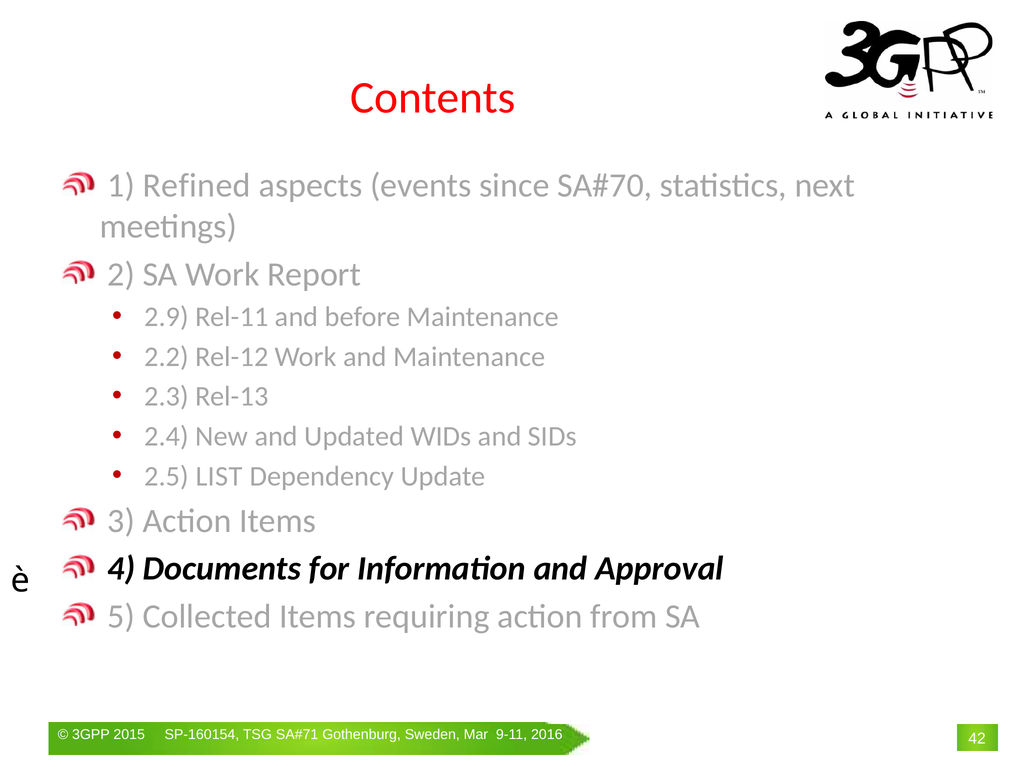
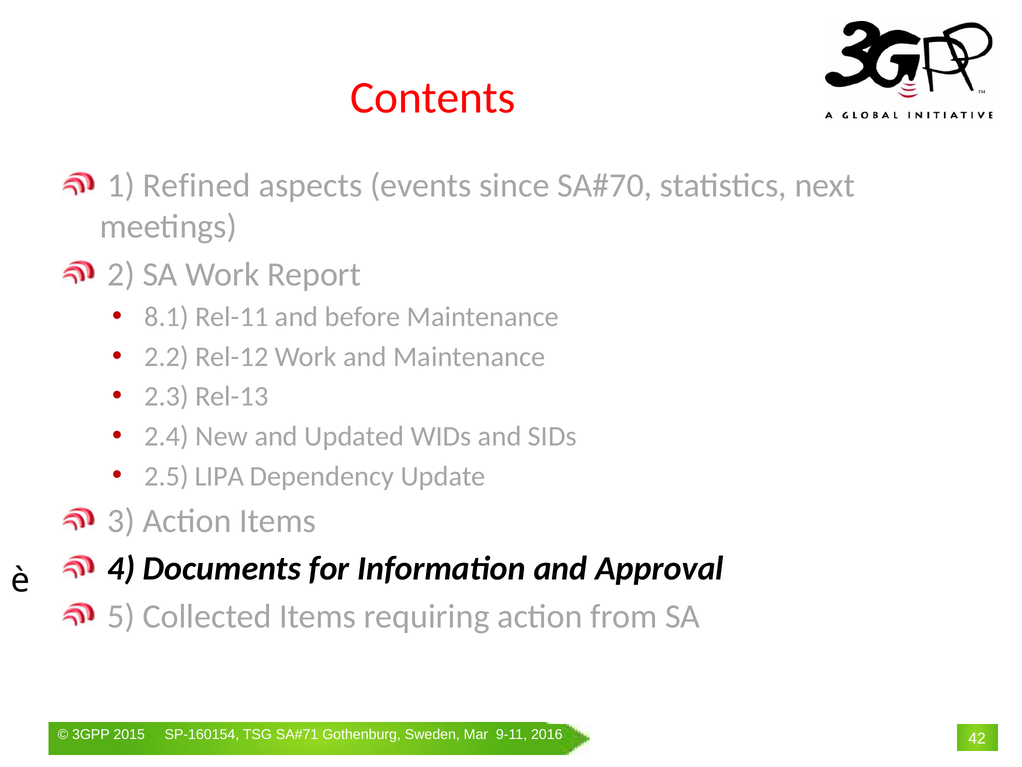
2.9: 2.9 -> 8.1
LIST: LIST -> LIPA
